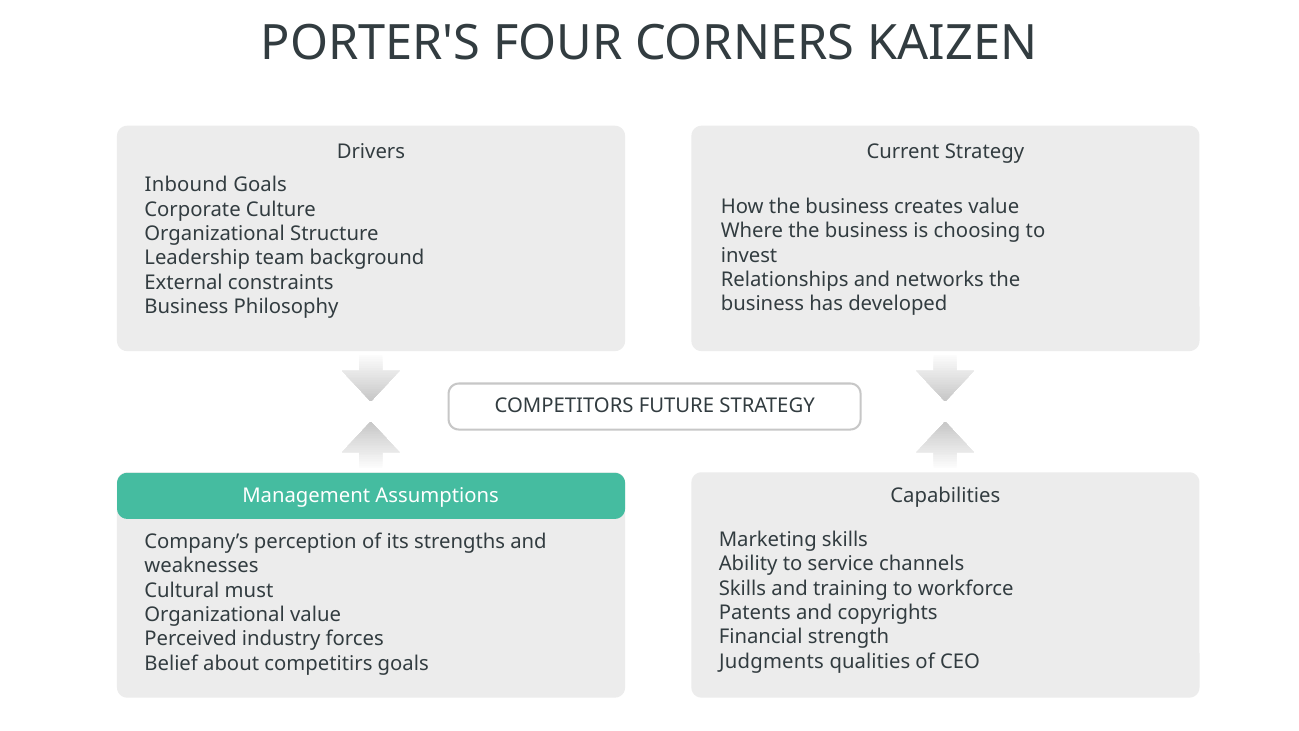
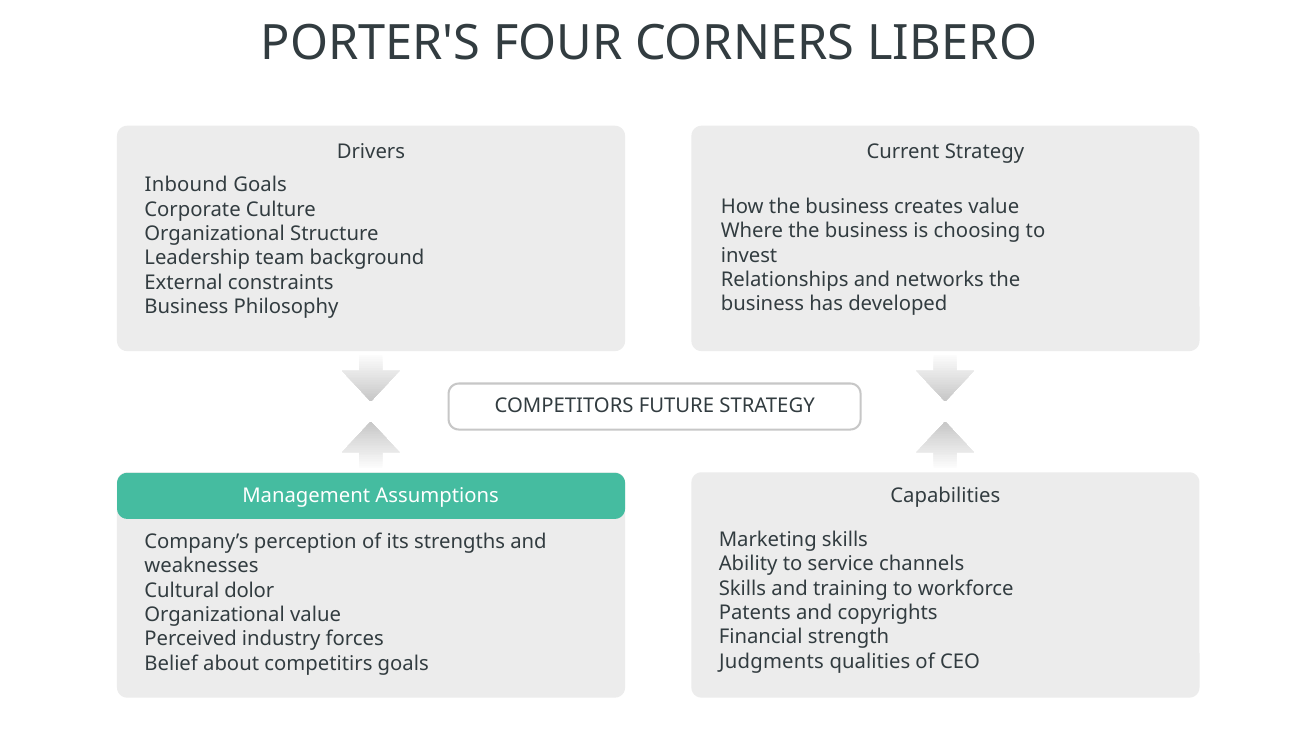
KAIZEN: KAIZEN -> LIBERO
must: must -> dolor
